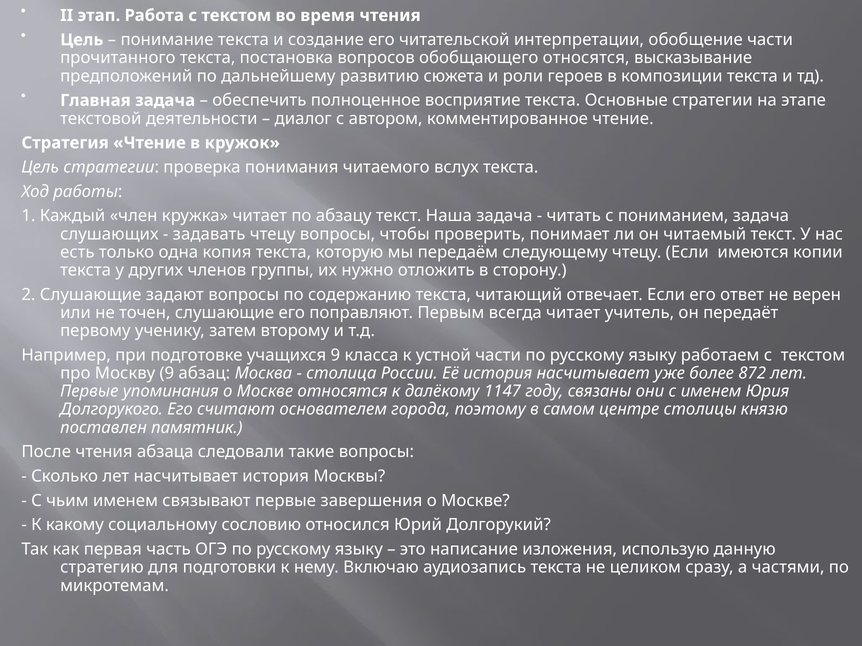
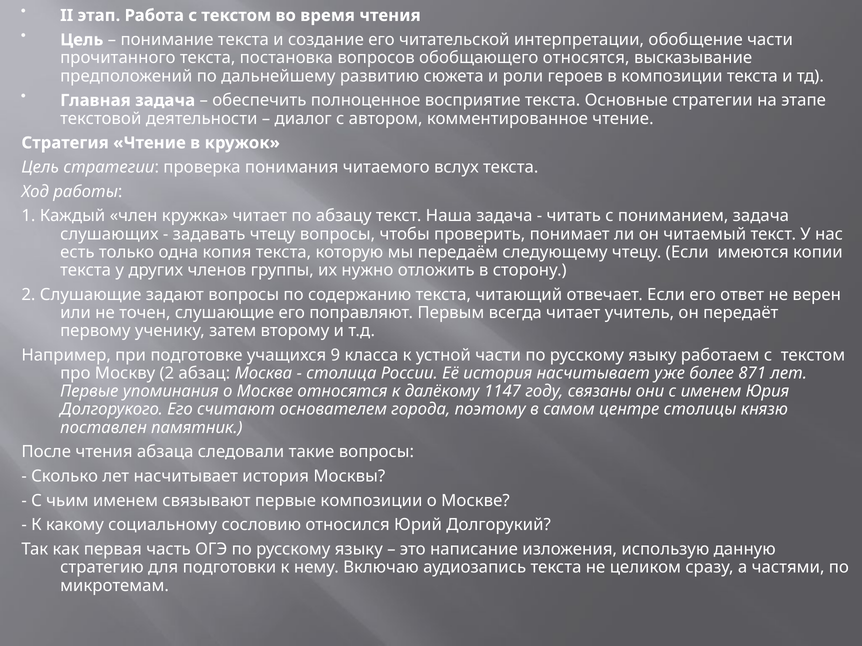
Москву 9: 9 -> 2
872: 872 -> 871
первые завершения: завершения -> композиции
